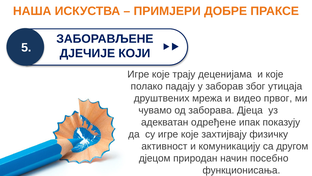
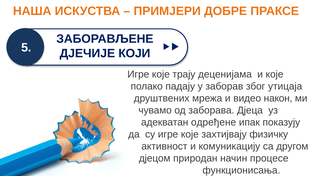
првог: првог -> након
посебно: посебно -> процесе
